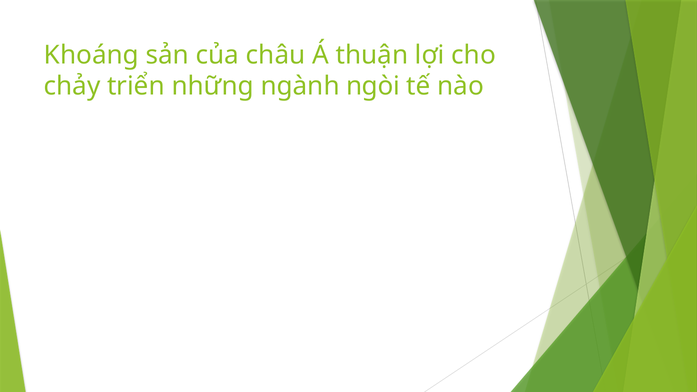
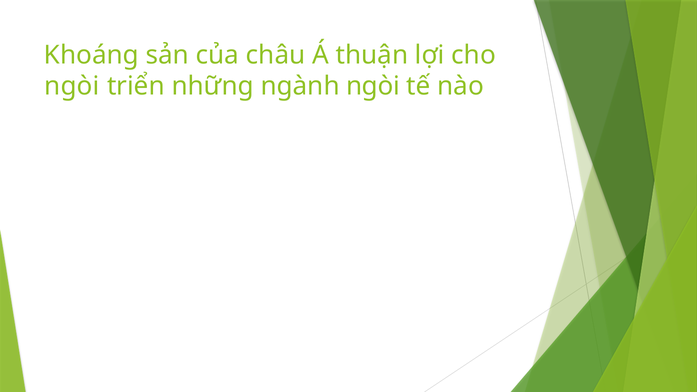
chảy at (72, 86): chảy -> ngòi
